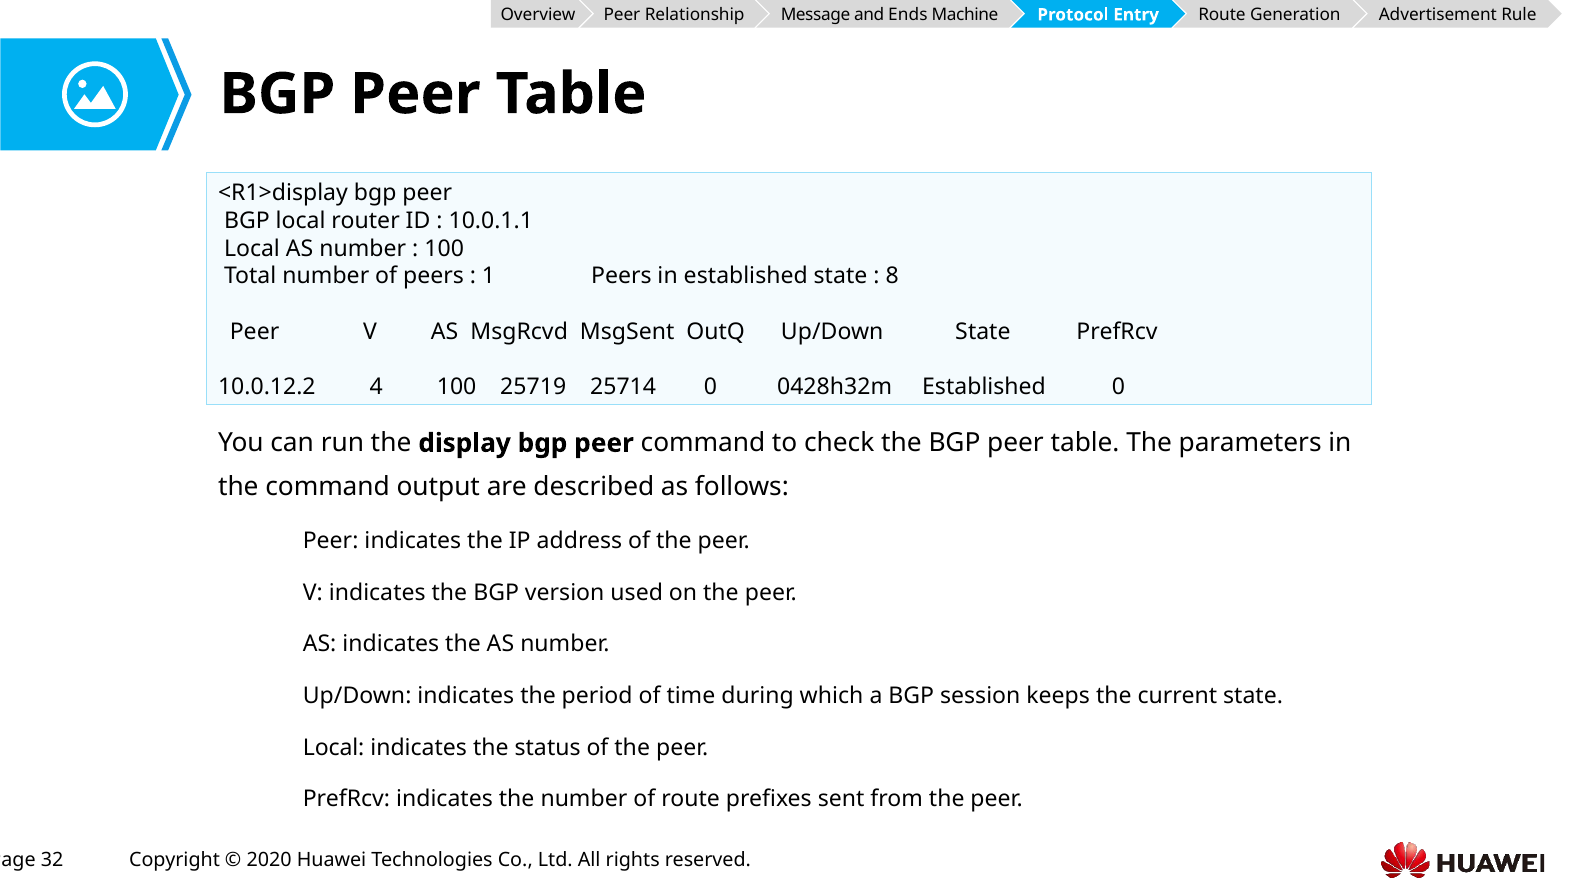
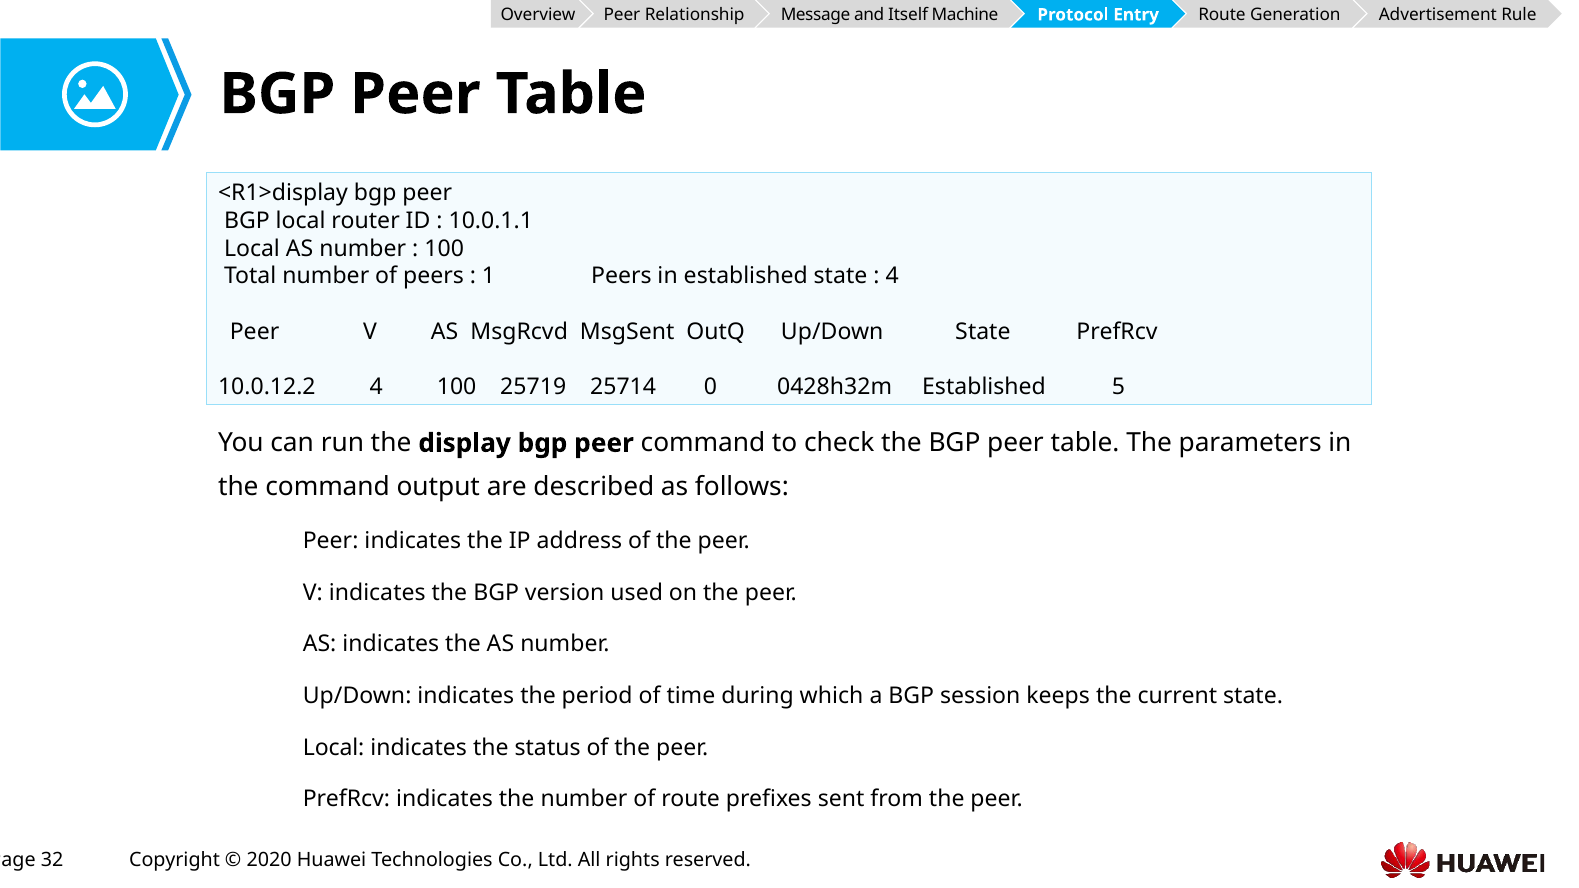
Ends: Ends -> Itself
8 at (892, 276): 8 -> 4
Established 0: 0 -> 5
